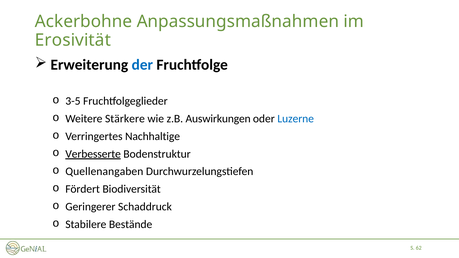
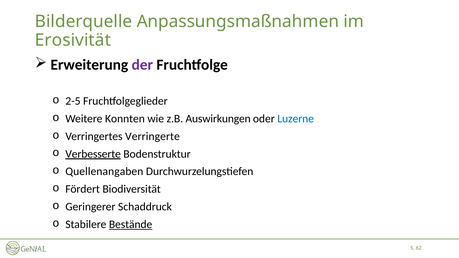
Ackerbohne: Ackerbohne -> Bilderquelle
der colour: blue -> purple
3-5: 3-5 -> 2-5
Stärkere: Stärkere -> Konnten
Nachhaltige: Nachhaltige -> Verringerte
Bestände underline: none -> present
